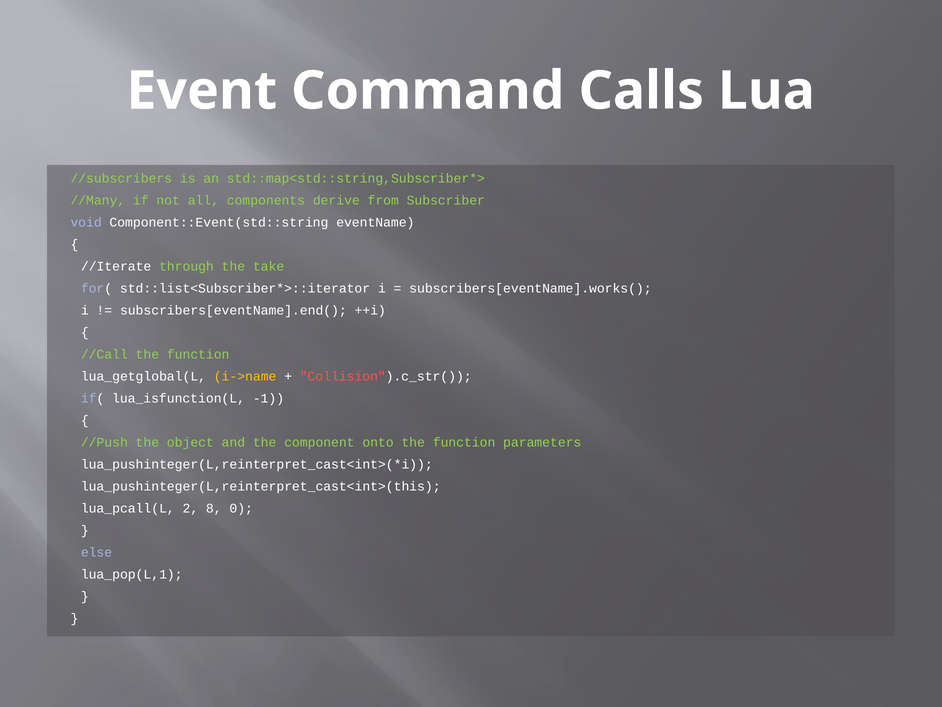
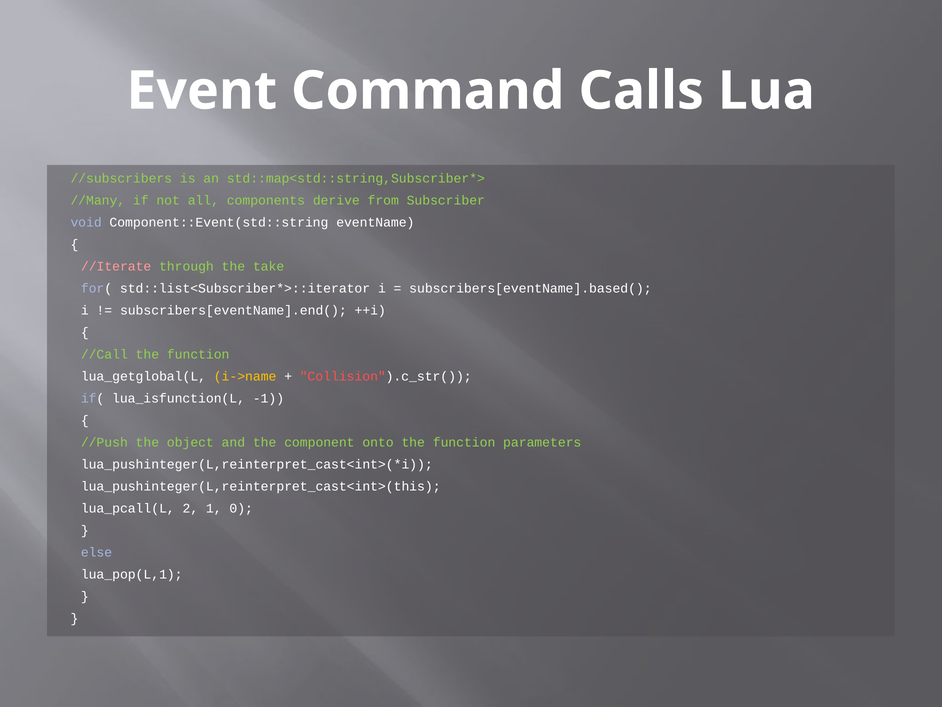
//Iterate colour: white -> pink
subscribers[eventName].works(: subscribers[eventName].works( -> subscribers[eventName].based(
8: 8 -> 1
